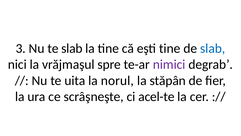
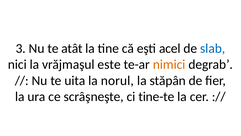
te slab: slab -> atât
eşti tine: tine -> acel
spre: spre -> este
nimici colour: purple -> orange
acel-te: acel-te -> tine-te
